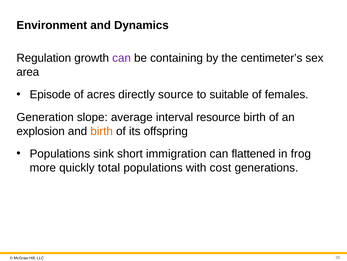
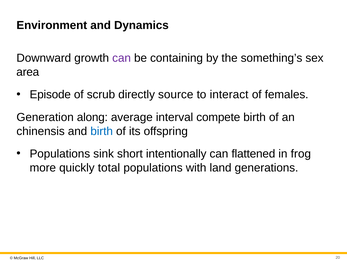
Regulation: Regulation -> Downward
centimeter’s: centimeter’s -> something’s
acres: acres -> scrub
suitable: suitable -> interact
slope: slope -> along
resource: resource -> compete
explosion: explosion -> chinensis
birth at (102, 131) colour: orange -> blue
immigration: immigration -> intentionally
cost: cost -> land
